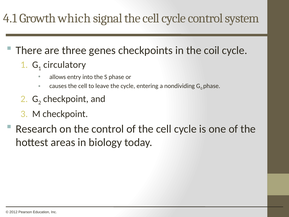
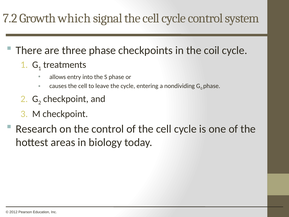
4.1: 4.1 -> 7.2
three genes: genes -> phase
circulatory: circulatory -> treatments
